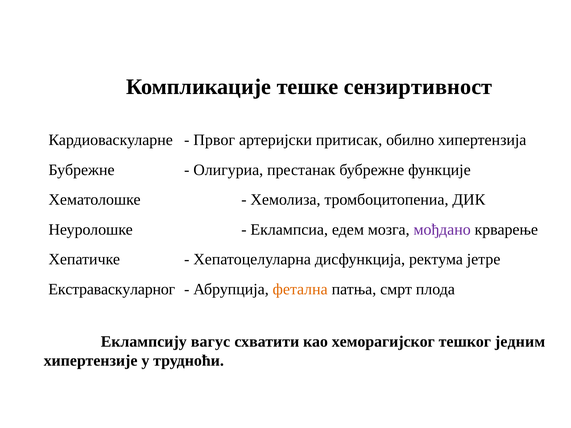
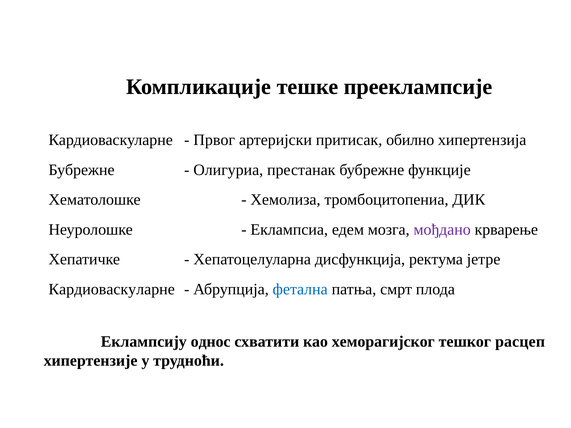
сензиртивност: сензиртивност -> преeклампсије
Екстраваскуларног at (112, 289): Екстраваскуларног -> Кардиоваскуларне
фетална colour: orange -> blue
вагус: вагус -> однос
једним: једним -> расцеп
